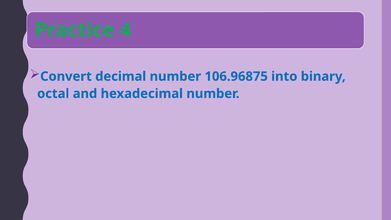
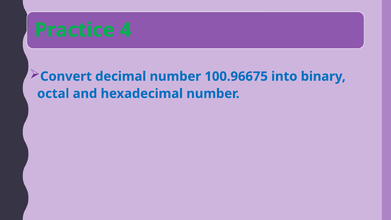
106.96875: 106.96875 -> 100.96675
